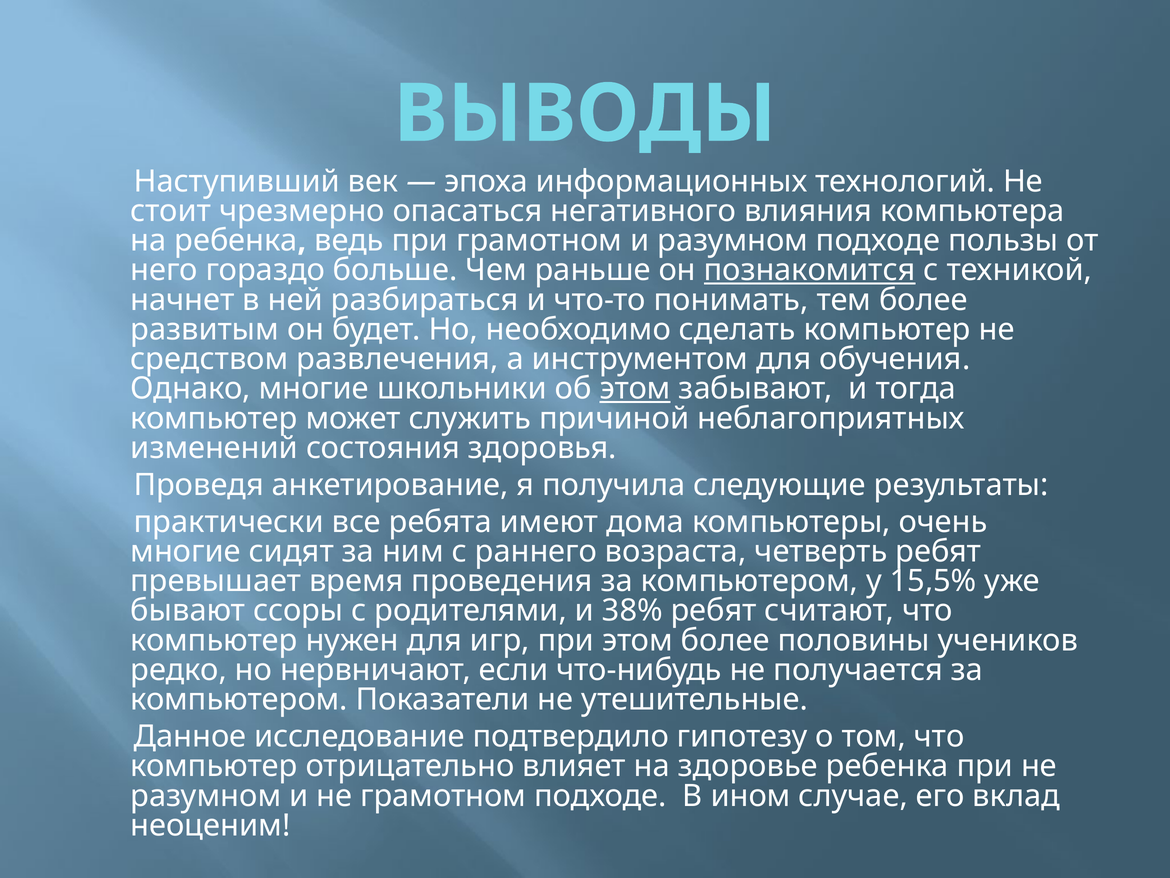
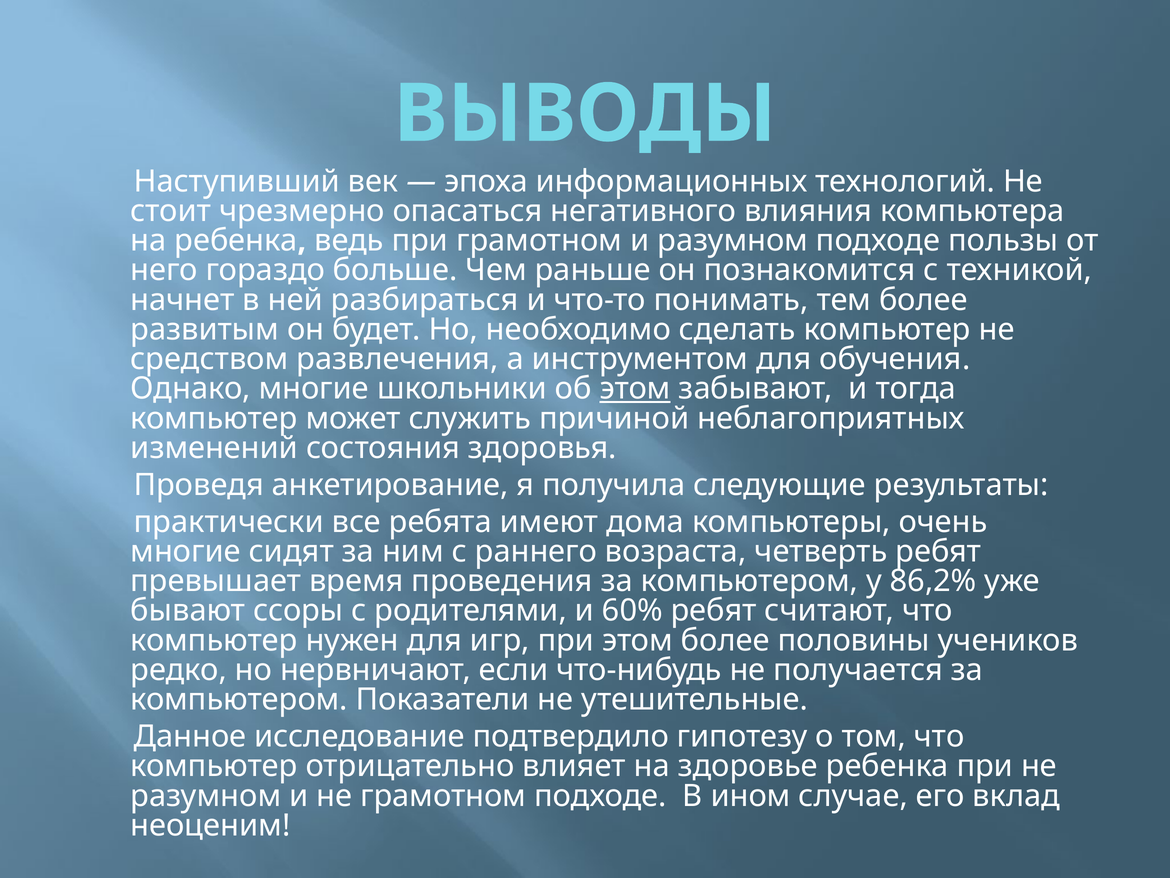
познакомится underline: present -> none
15,5%: 15,5% -> 86,2%
38%: 38% -> 60%
